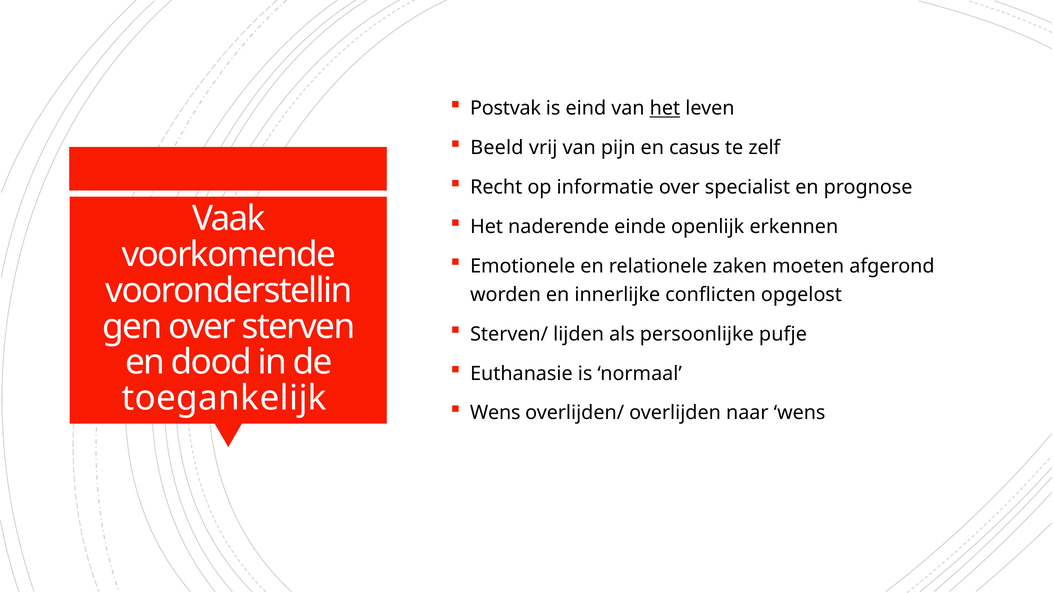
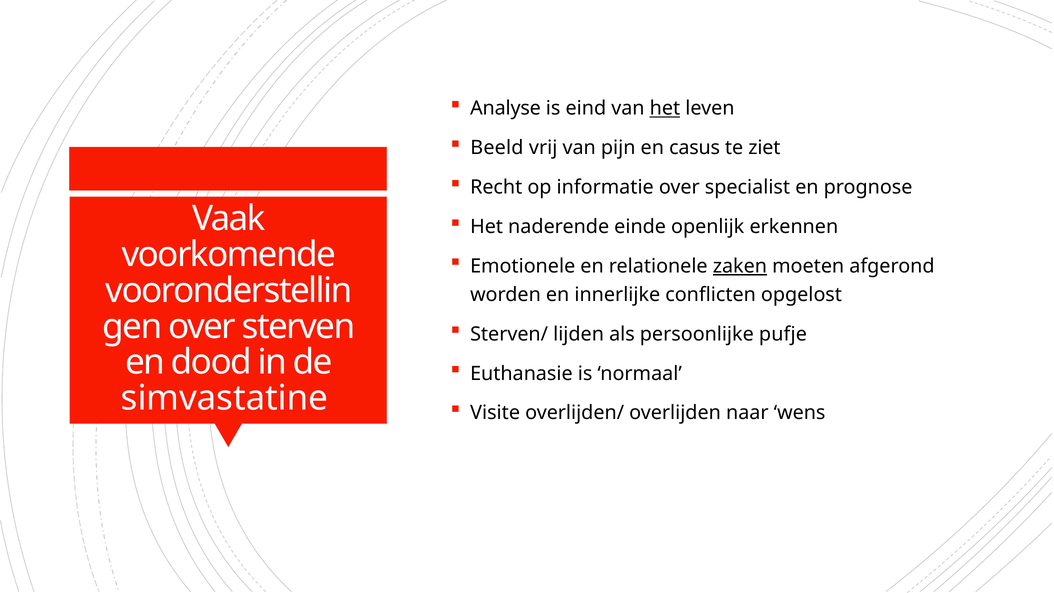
Postvak: Postvak -> Analyse
zelf: zelf -> ziet
zaken underline: none -> present
toegankelijk: toegankelijk -> simvastatine
Wens at (495, 413): Wens -> Visite
